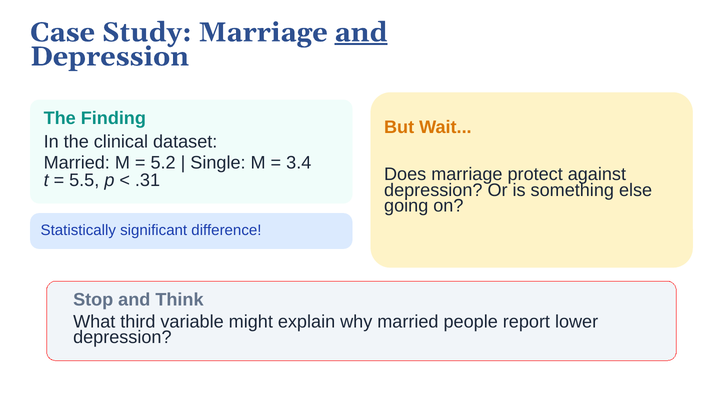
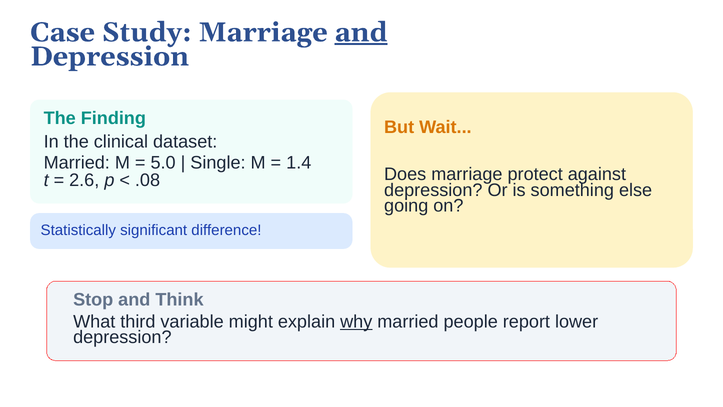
5.2: 5.2 -> 5.0
3.4: 3.4 -> 1.4
5.5: 5.5 -> 2.6
.31: .31 -> .08
why underline: none -> present
